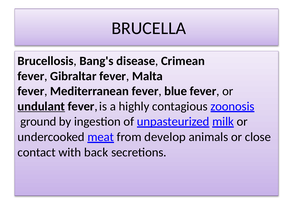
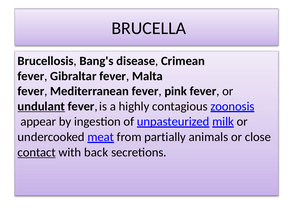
blue: blue -> pink
ground: ground -> appear
develop: develop -> partially
contact underline: none -> present
